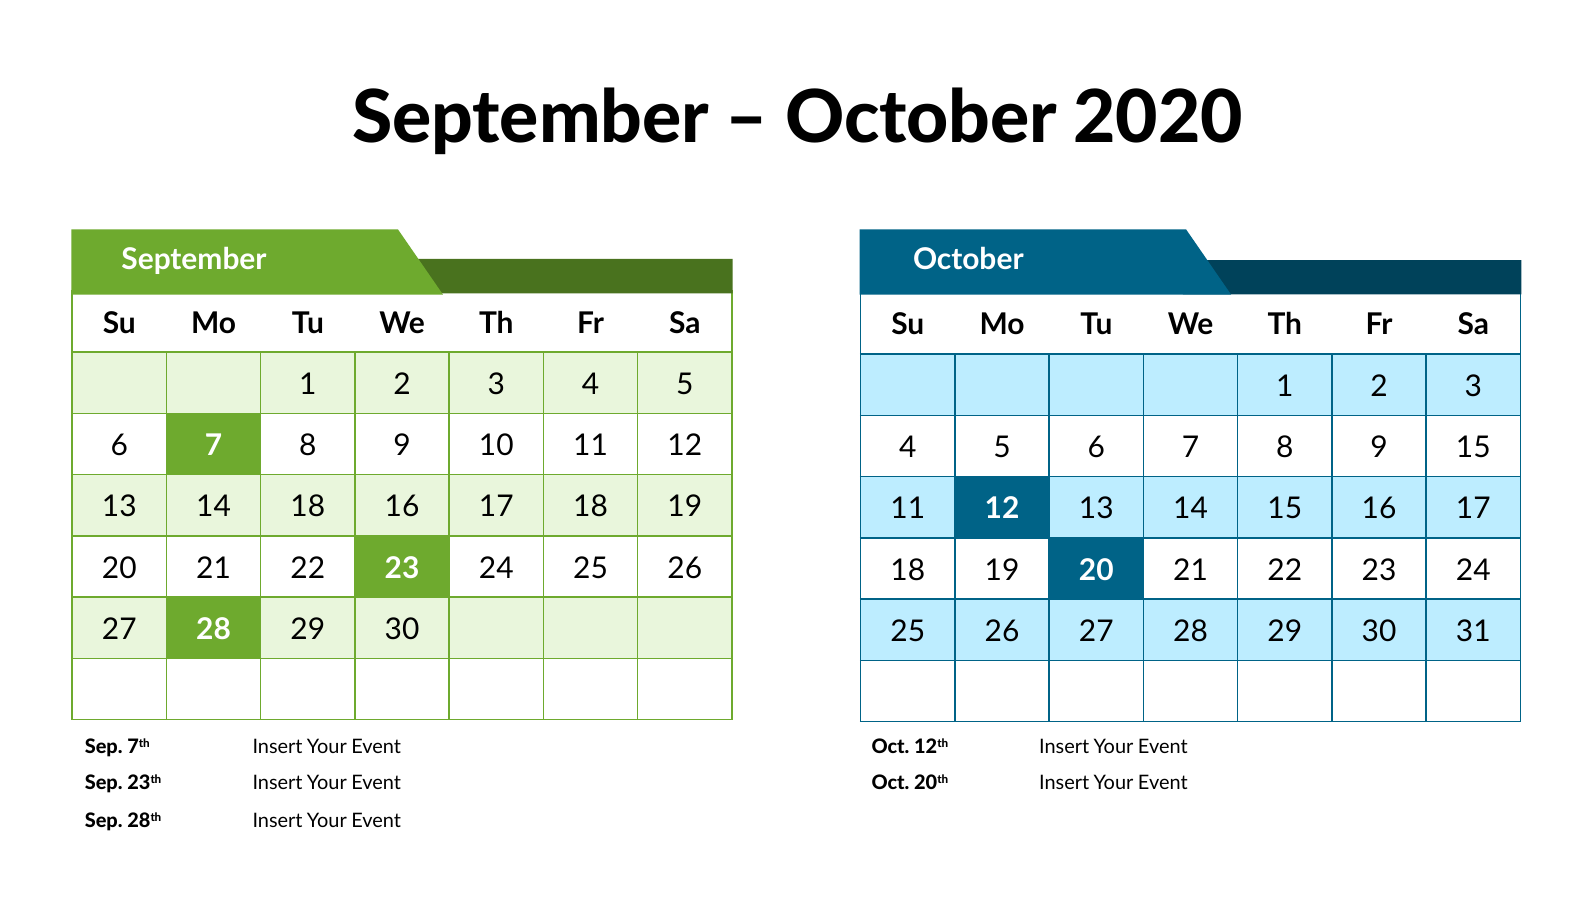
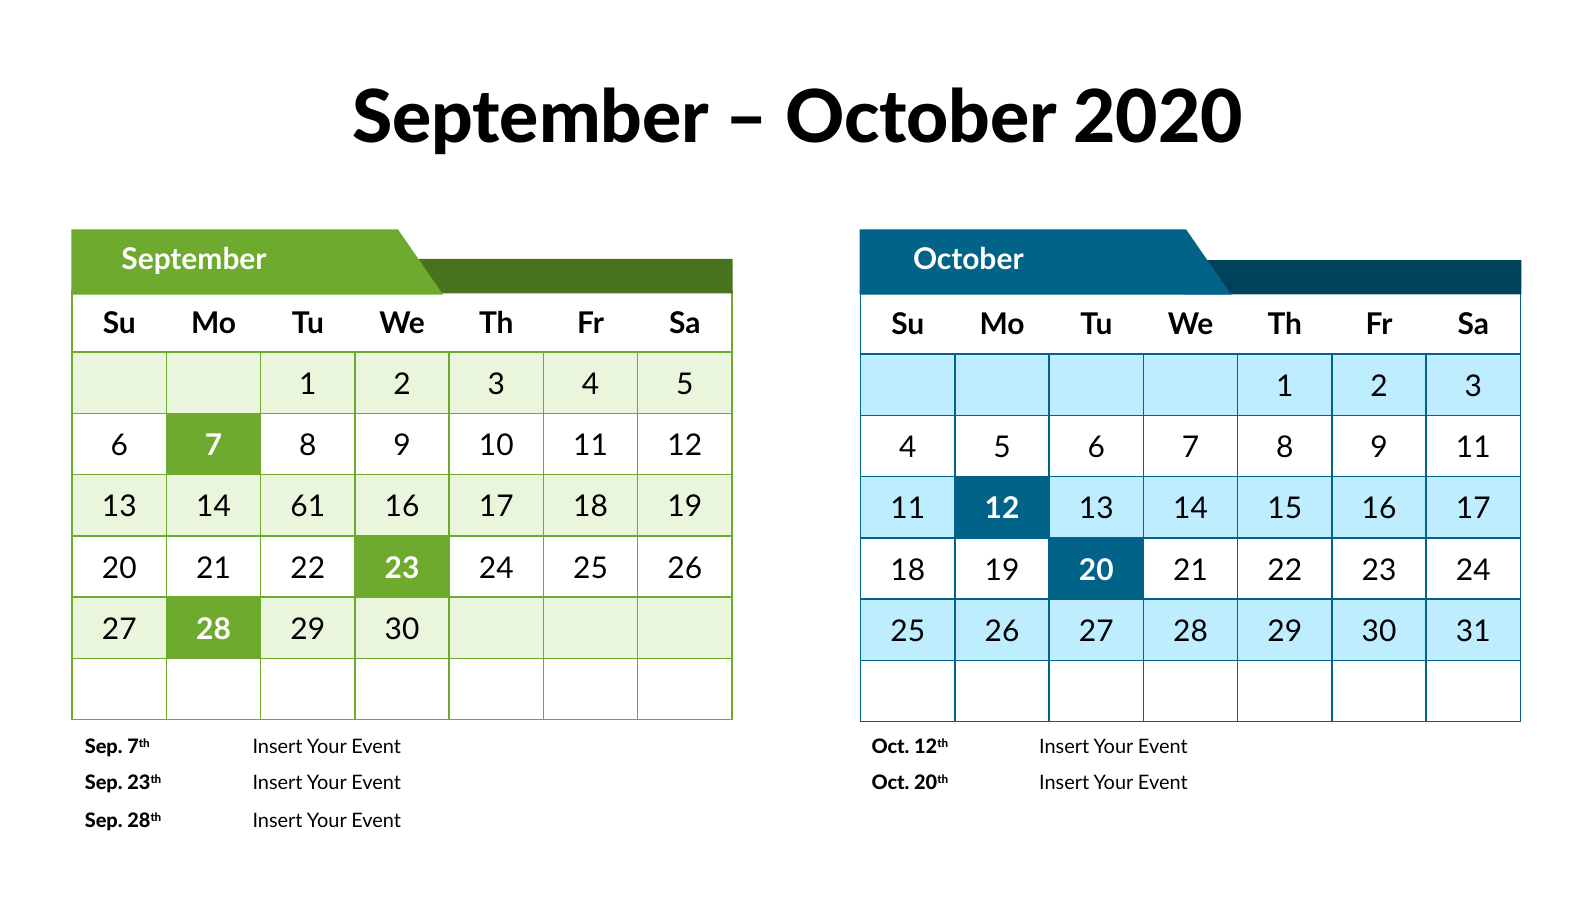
9 15: 15 -> 11
14 18: 18 -> 61
